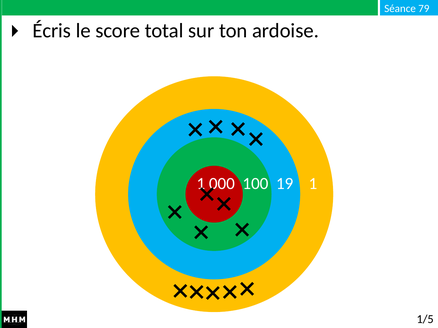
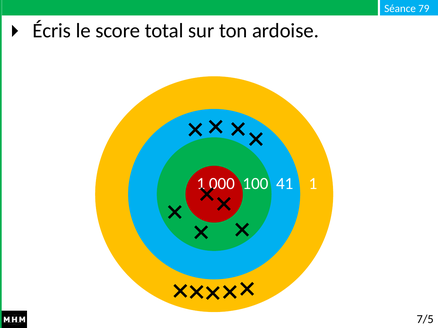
19: 19 -> 41
1/5: 1/5 -> 7/5
